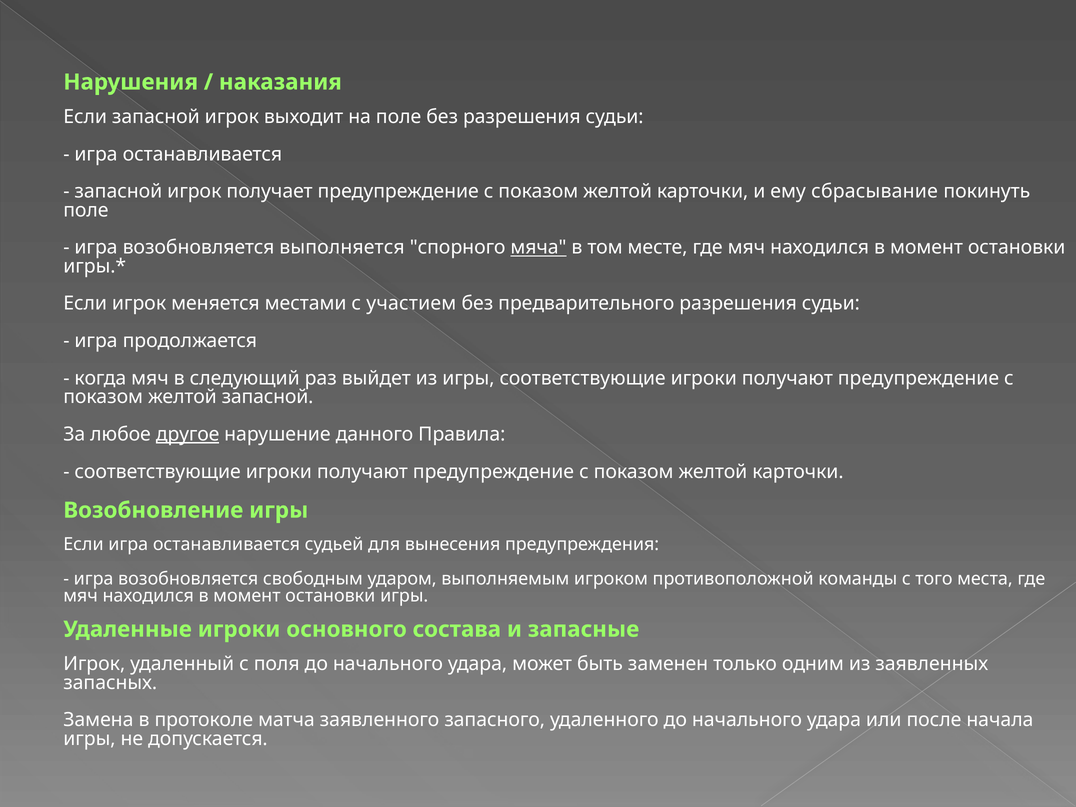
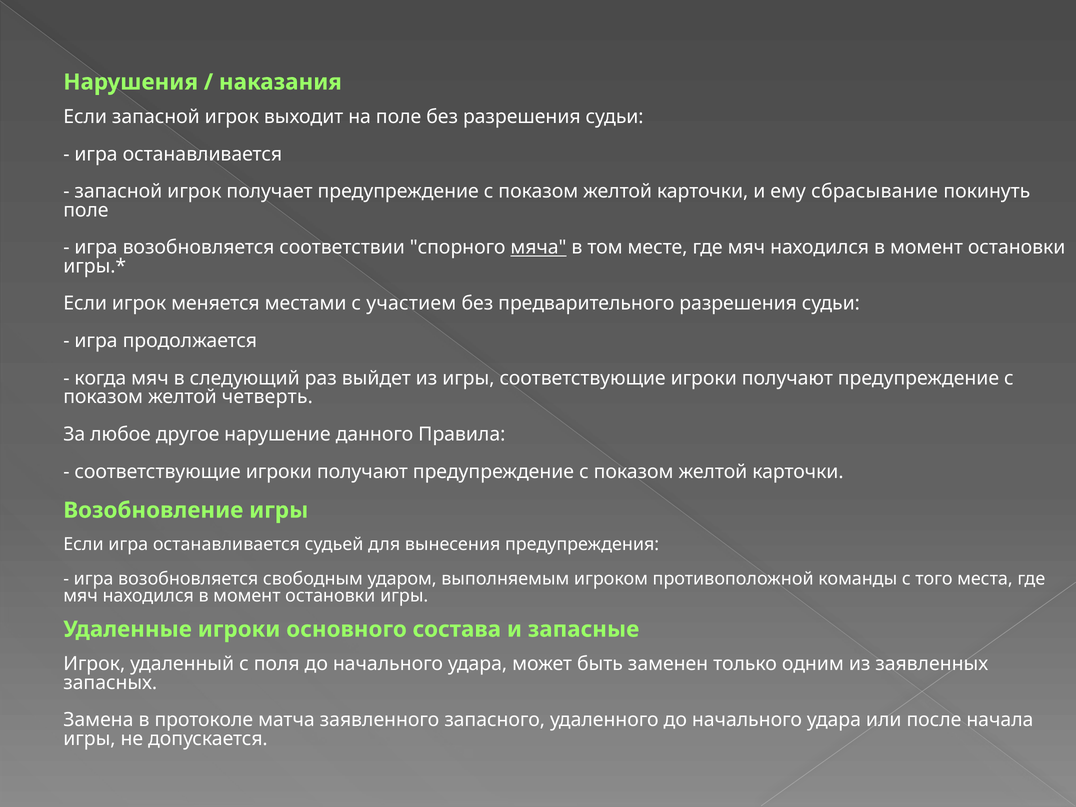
выполняется: выполняется -> соответствии
желтой запасной: запасной -> четверть
другое underline: present -> none
